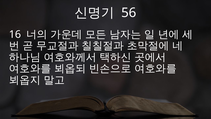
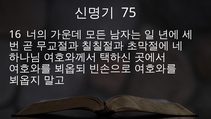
56: 56 -> 75
